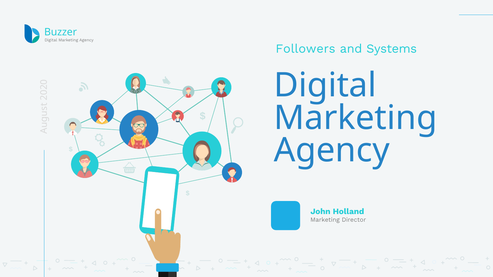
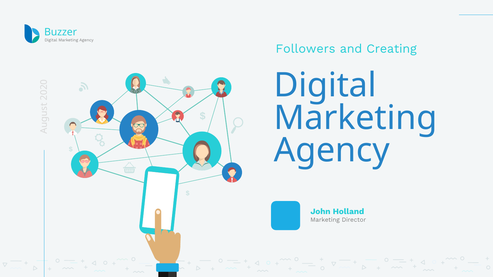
Systems: Systems -> Creating
